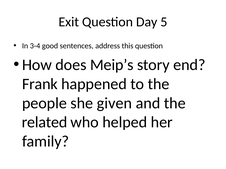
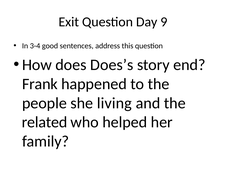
5: 5 -> 9
Meip’s: Meip’s -> Does’s
given: given -> living
